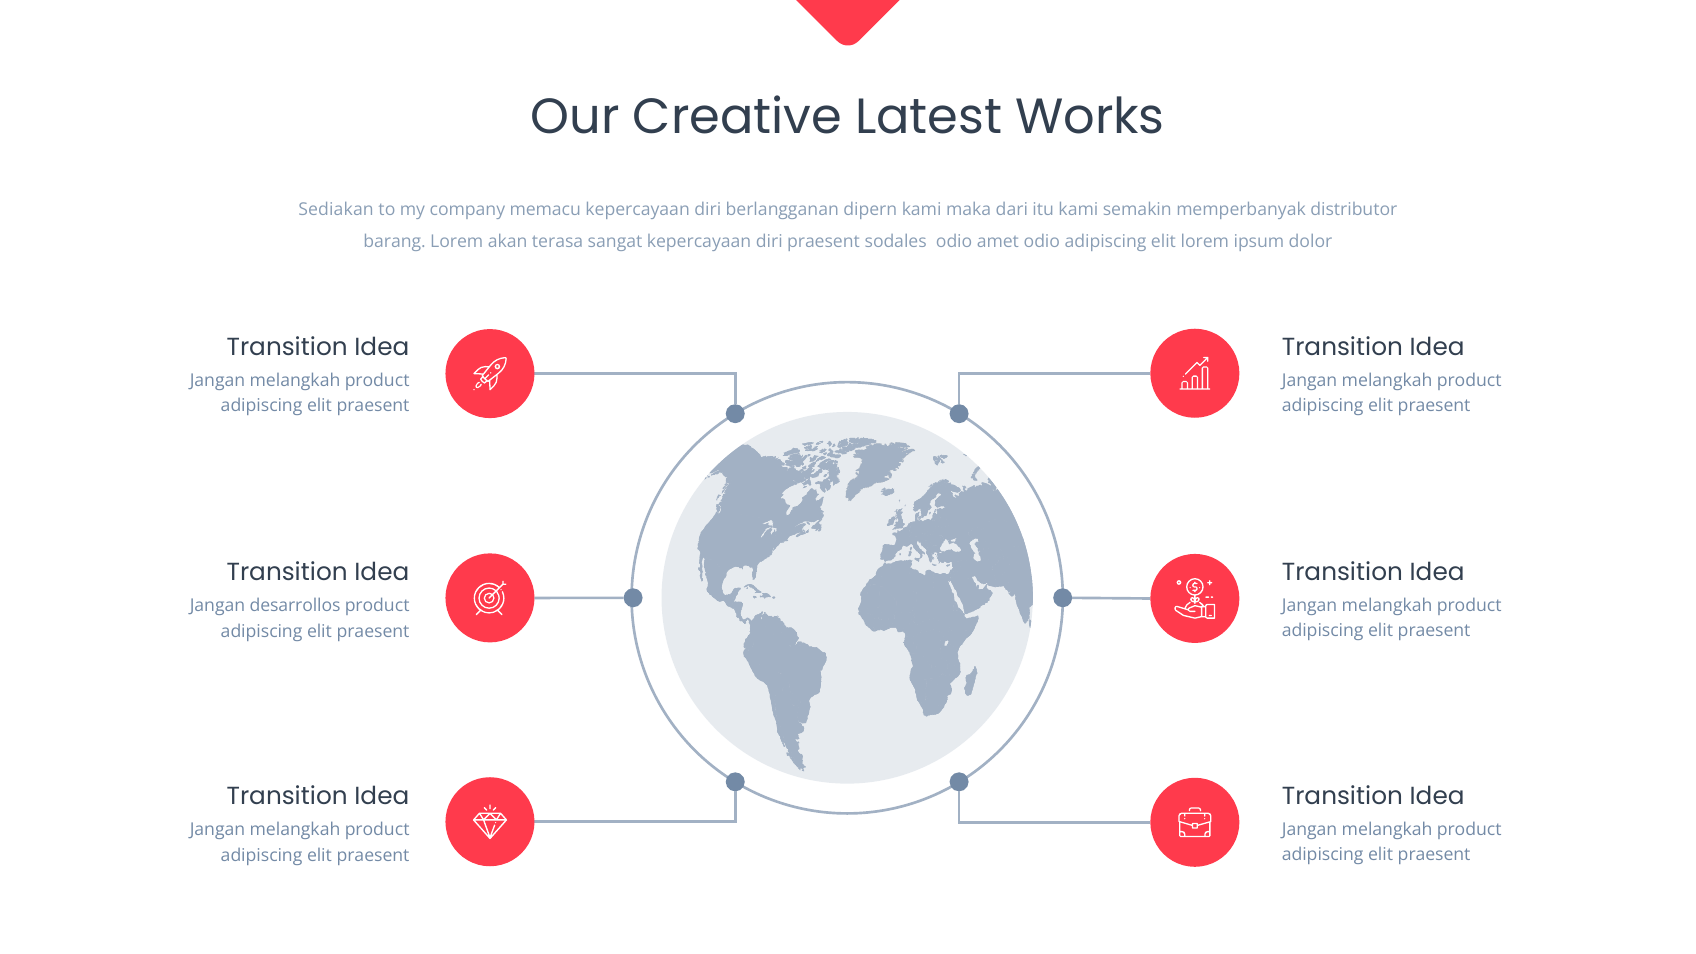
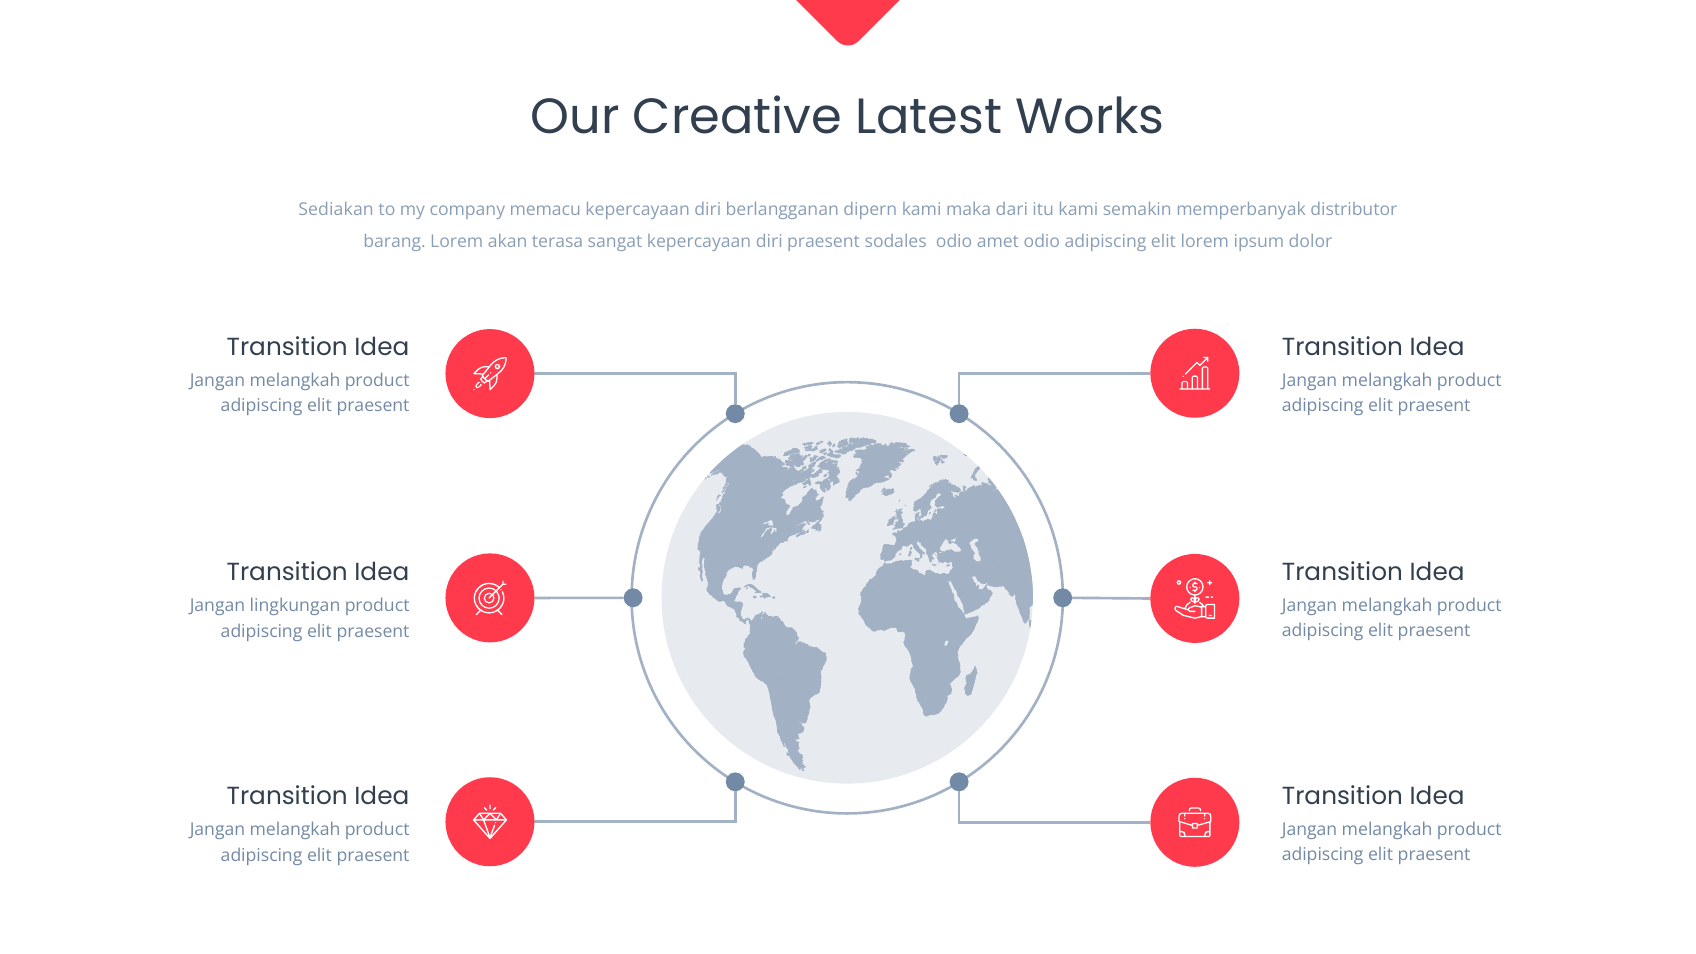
desarrollos: desarrollos -> lingkungan
